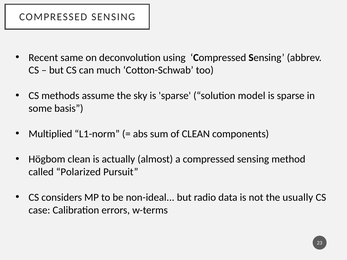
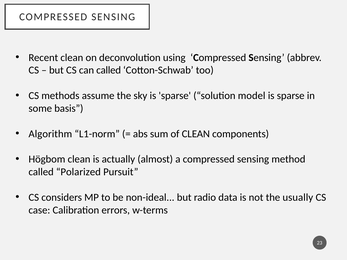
Recent same: same -> clean
can much: much -> called
Multiplied: Multiplied -> Algorithm
